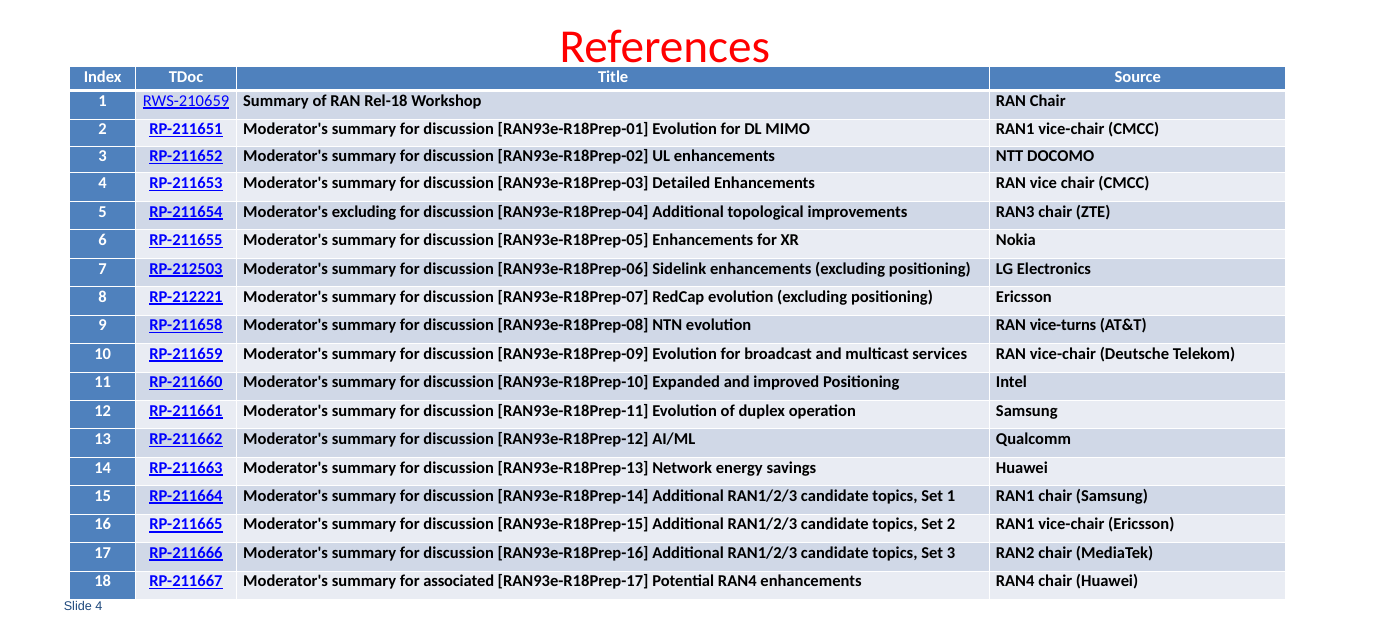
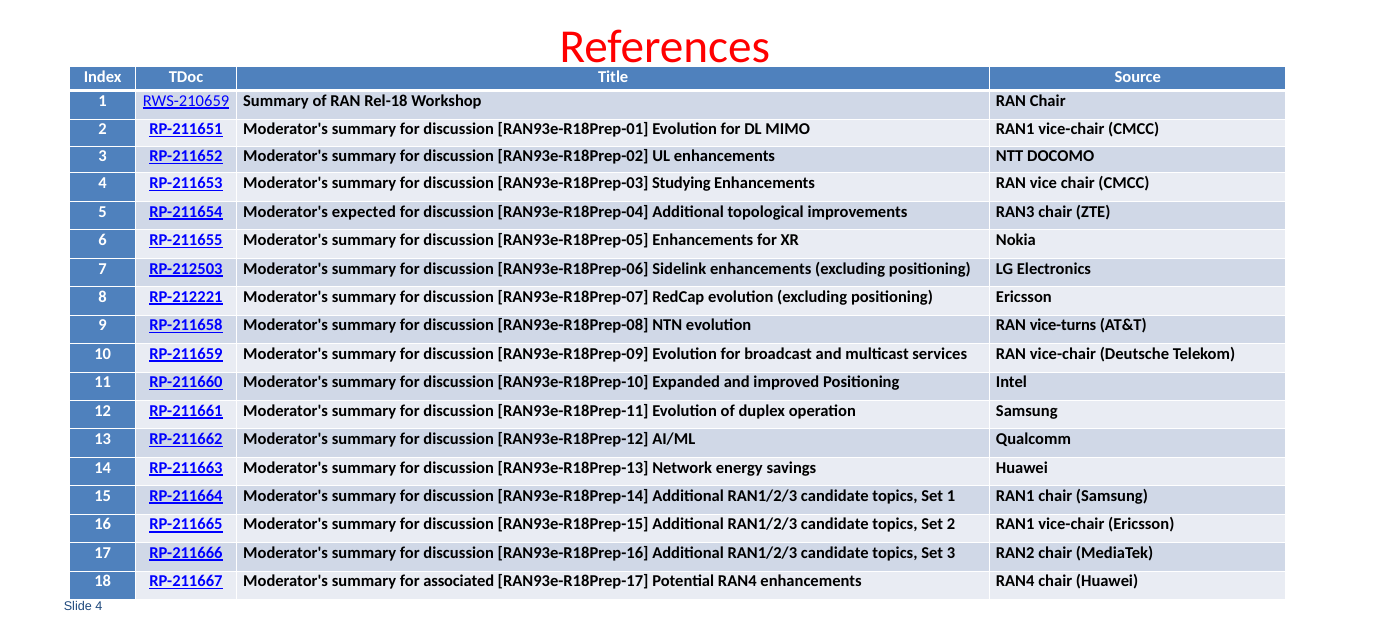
Detailed: Detailed -> Studying
Moderator's excluding: excluding -> expected
